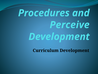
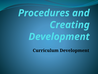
Perceive: Perceive -> Creating
